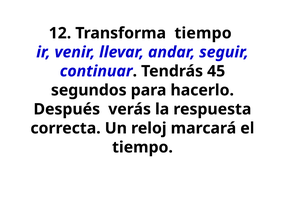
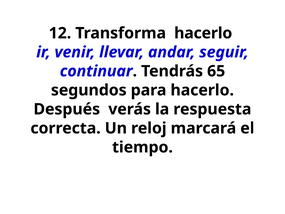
Transforma tiempo: tiempo -> hacerlo
45: 45 -> 65
